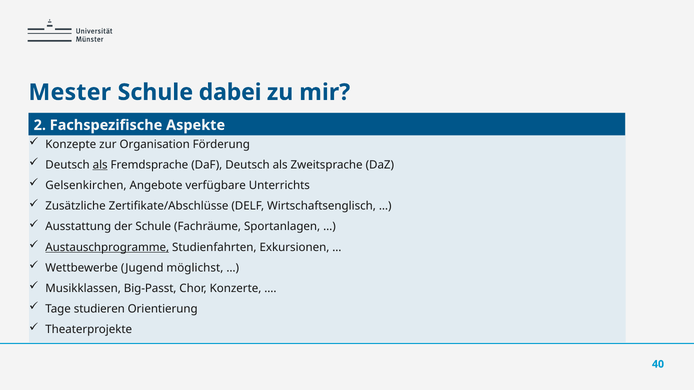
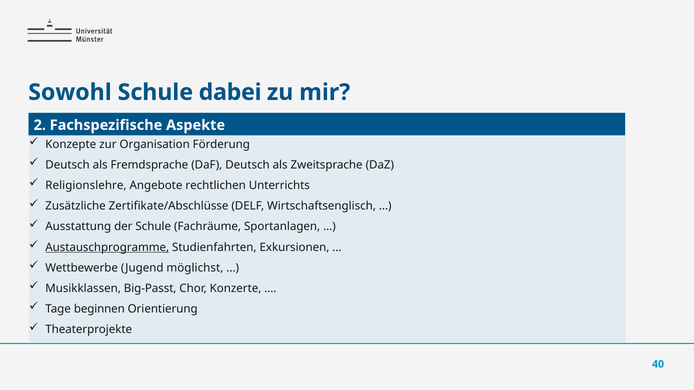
Mester: Mester -> Sowohl
als at (100, 165) underline: present -> none
Gelsenkirchen: Gelsenkirchen -> Religionslehre
verfügbare: verfügbare -> rechtlichen
studieren: studieren -> beginnen
